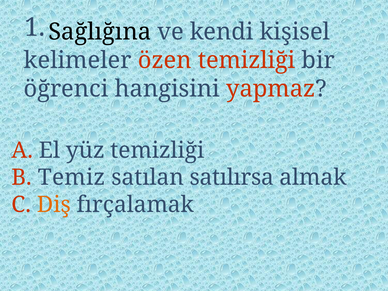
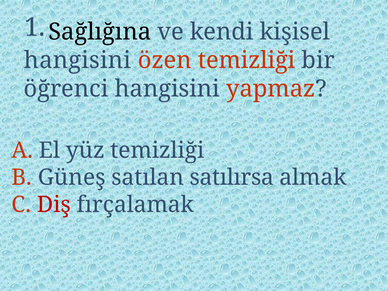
kelimeler at (78, 60): kelimeler -> hangisini
Temiz: Temiz -> Güneş
Diş colour: orange -> red
